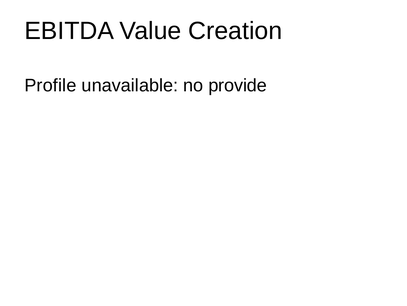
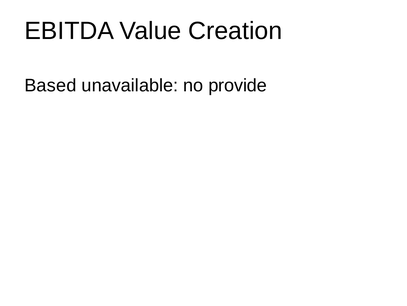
Profile: Profile -> Based
